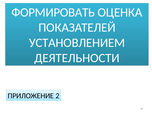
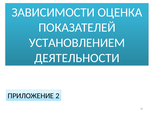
ФОРМИРОВАТЬ: ФОРМИРОВАТЬ -> ЗАВИСИМОСТИ
